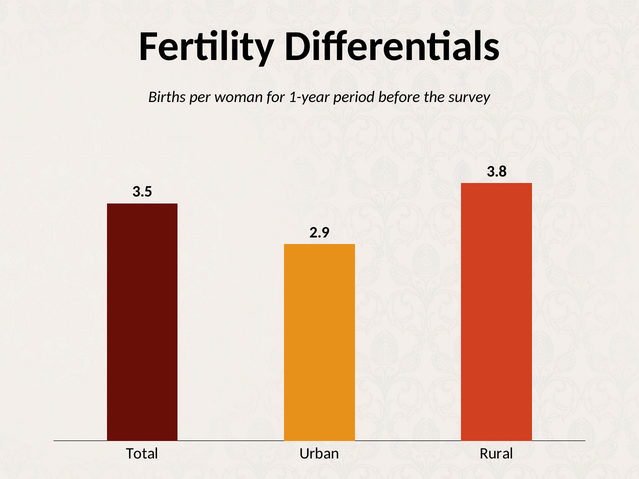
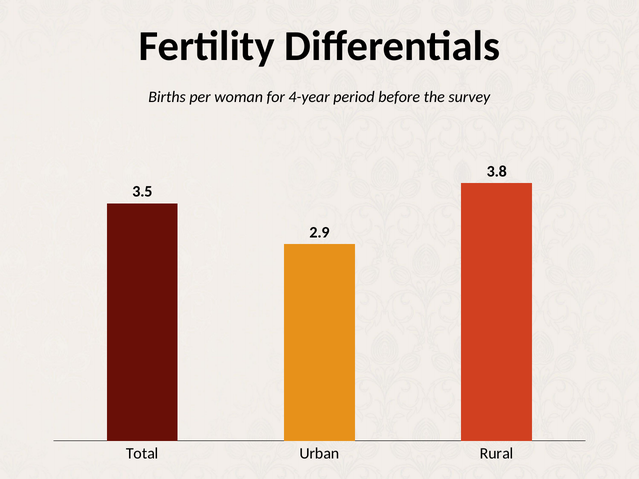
1-year: 1-year -> 4-year
